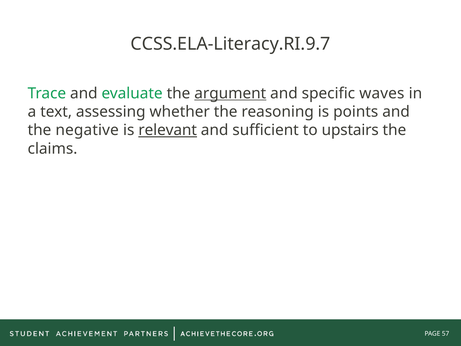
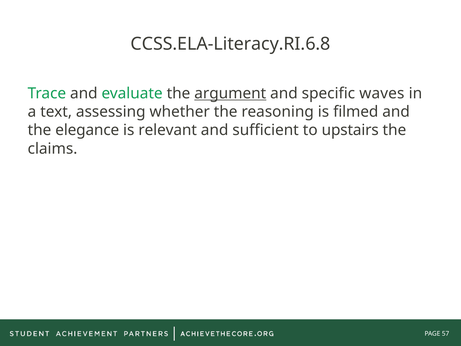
CCSS.ELA-Literacy.RI.9.7: CCSS.ELA-Literacy.RI.9.7 -> CCSS.ELA-Literacy.RI.6.8
points: points -> filmed
negative: negative -> elegance
relevant underline: present -> none
